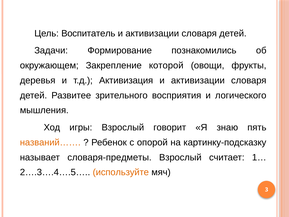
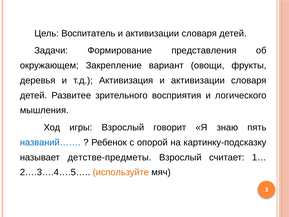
познакомились: познакомились -> представления
которой: которой -> вариант
названий…… colour: orange -> blue
словаря-предметы: словаря-предметы -> детстве-предметы
